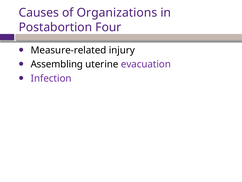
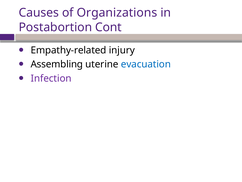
Four: Four -> Cont
Measure-related: Measure-related -> Empathy-related
evacuation colour: purple -> blue
